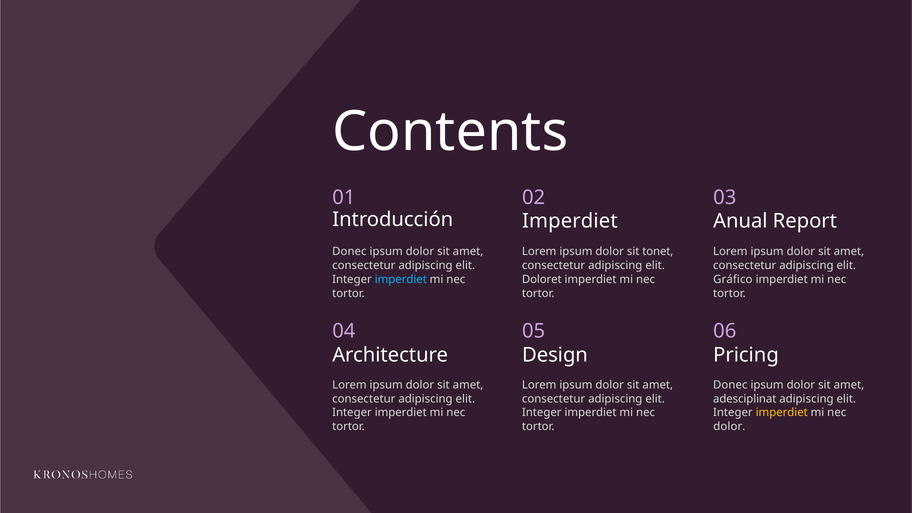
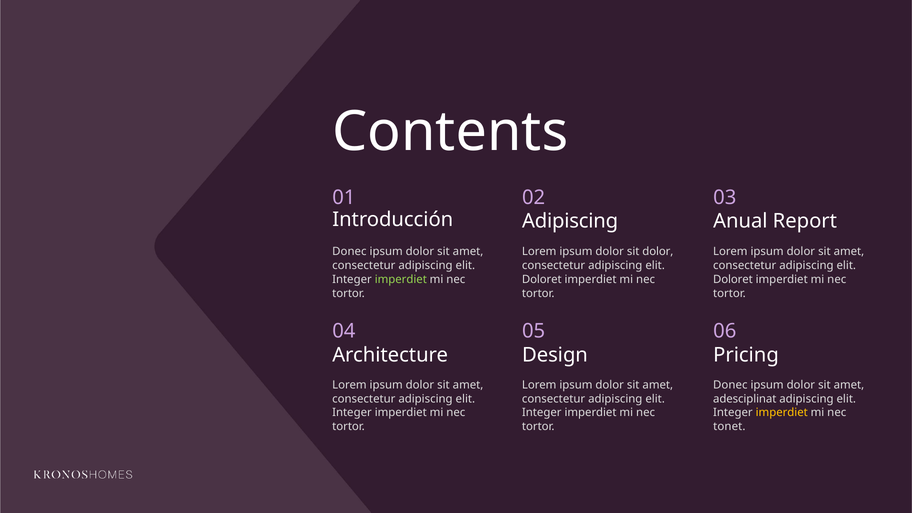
Imperdiet at (570, 221): Imperdiet -> Adipiscing
sit tonet: tonet -> dolor
imperdiet at (401, 280) colour: light blue -> light green
Gráfico at (733, 280): Gráfico -> Doloret
dolor at (729, 427): dolor -> tonet
